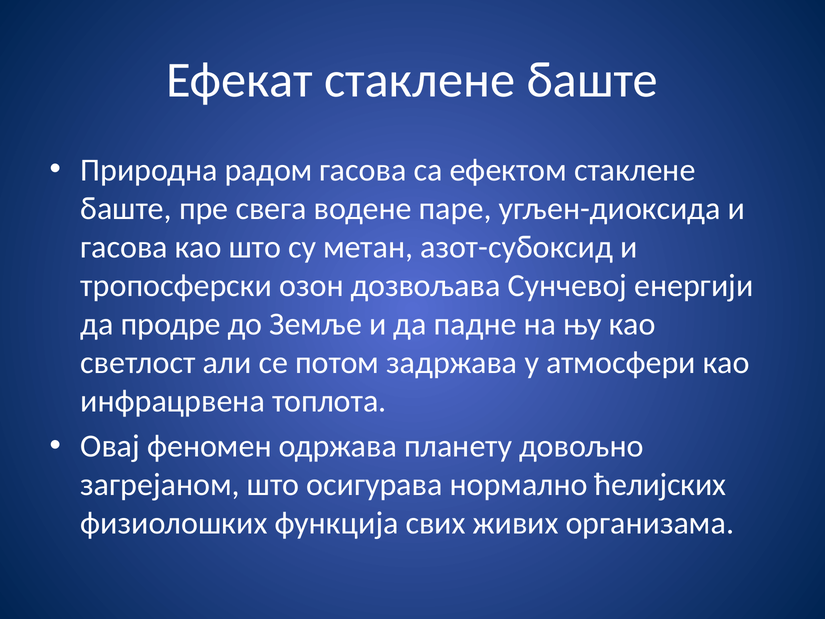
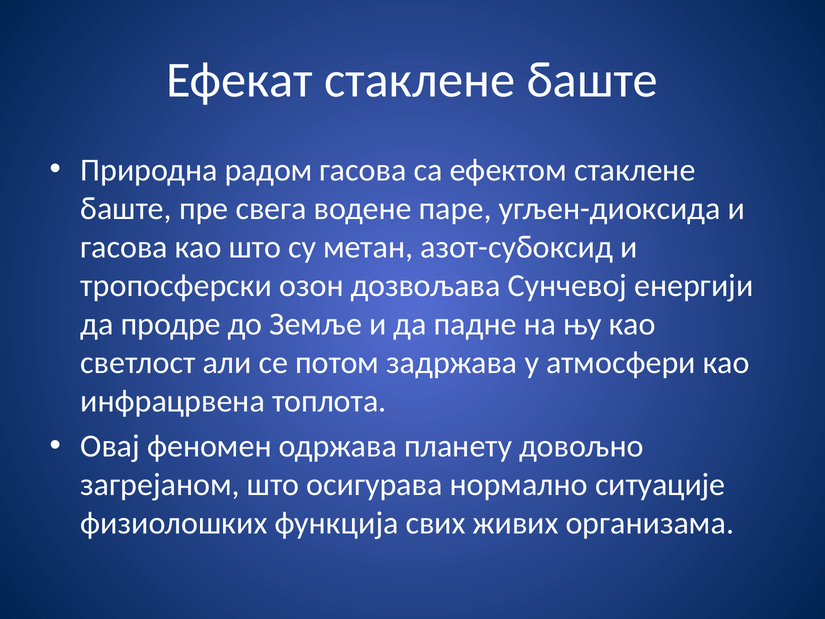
ћелијских: ћелијских -> ситуације
